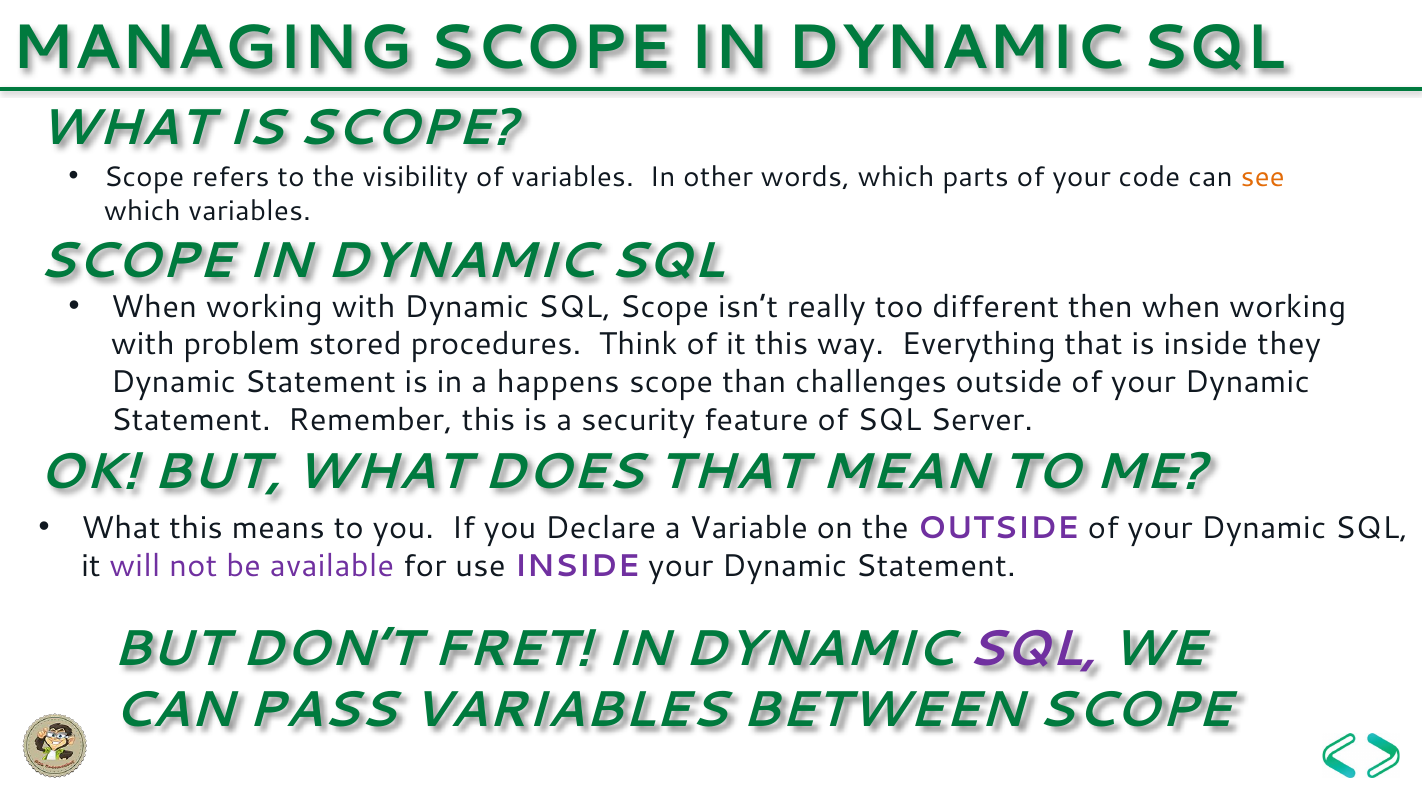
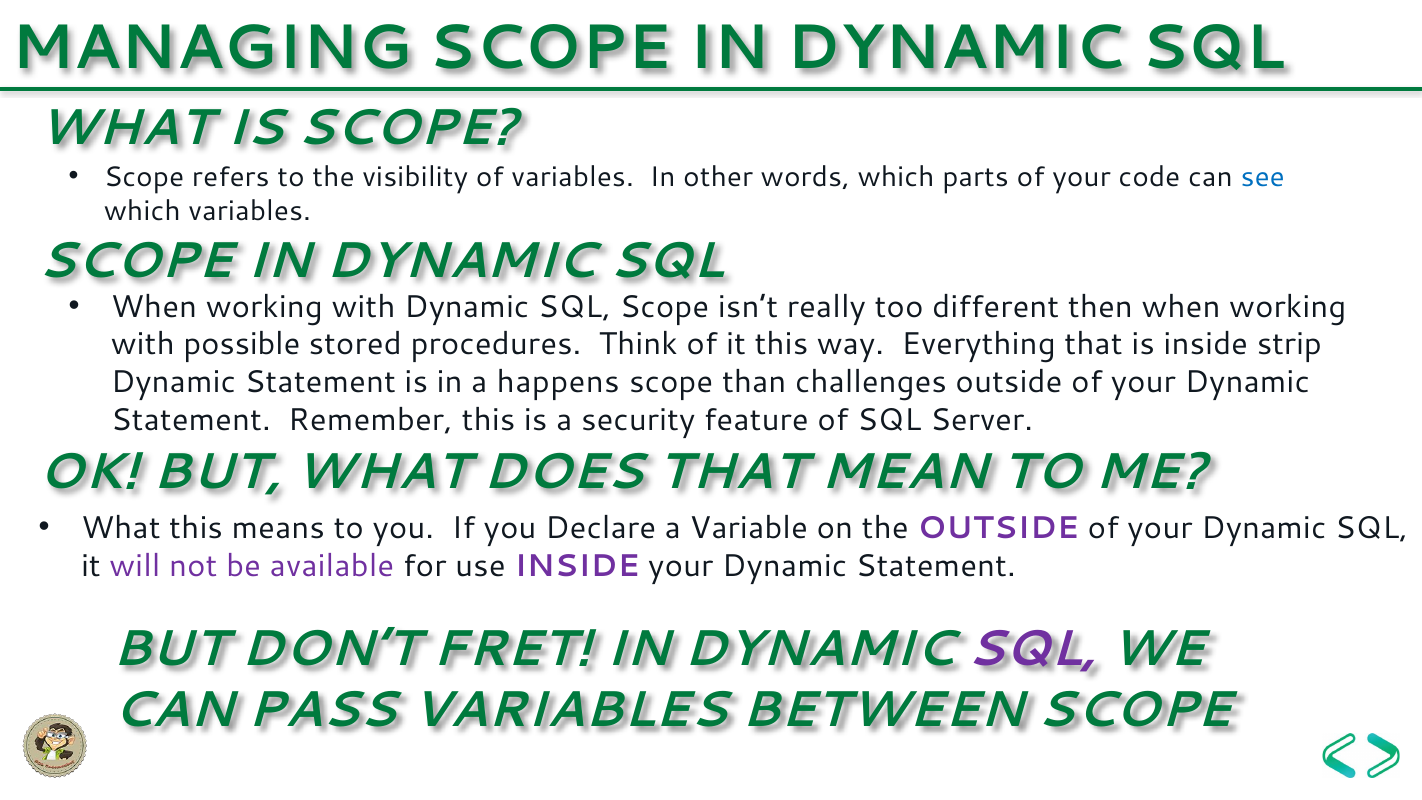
see colour: orange -> blue
problem: problem -> possible
they: they -> strip
